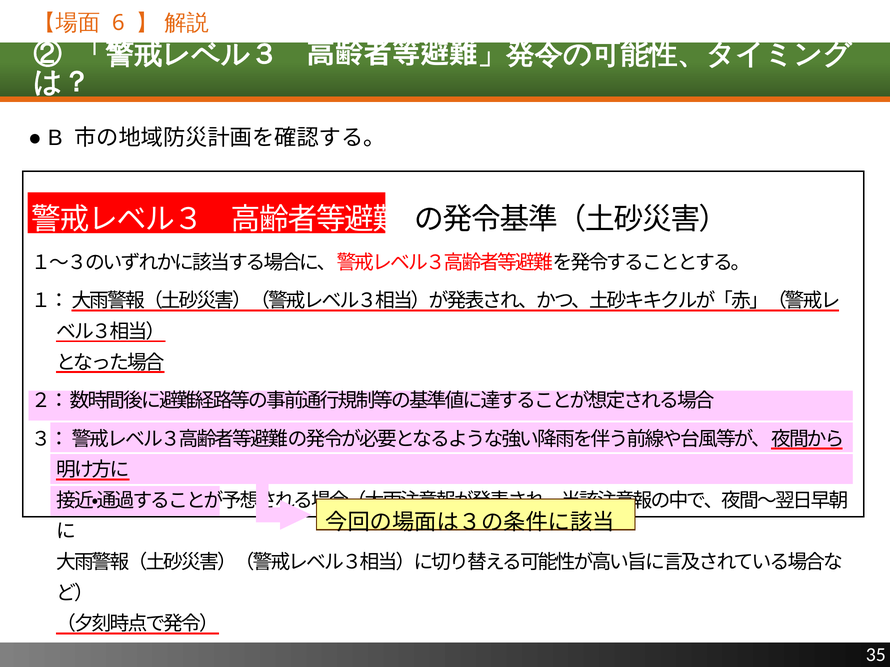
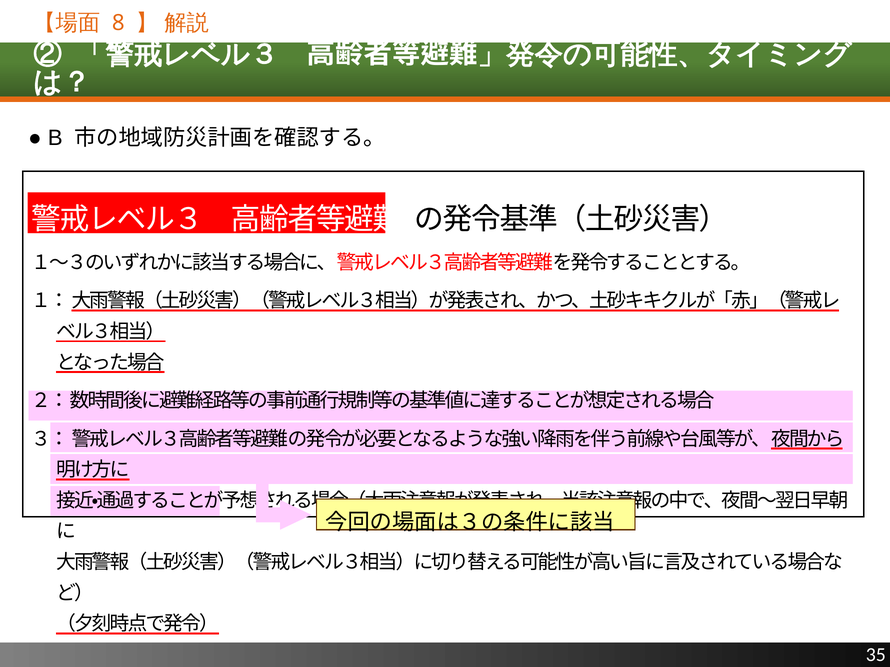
6: 6 -> 8
